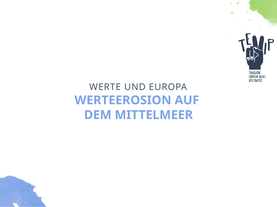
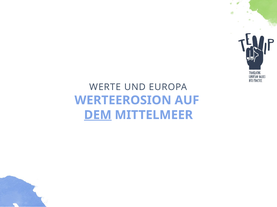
DEM underline: none -> present
